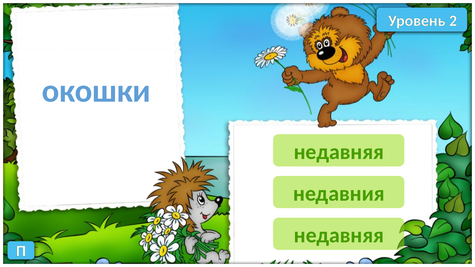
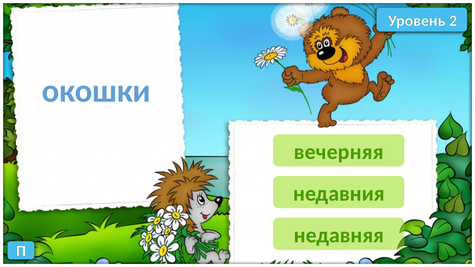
недавняя at (339, 152): недавняя -> вечерняя
